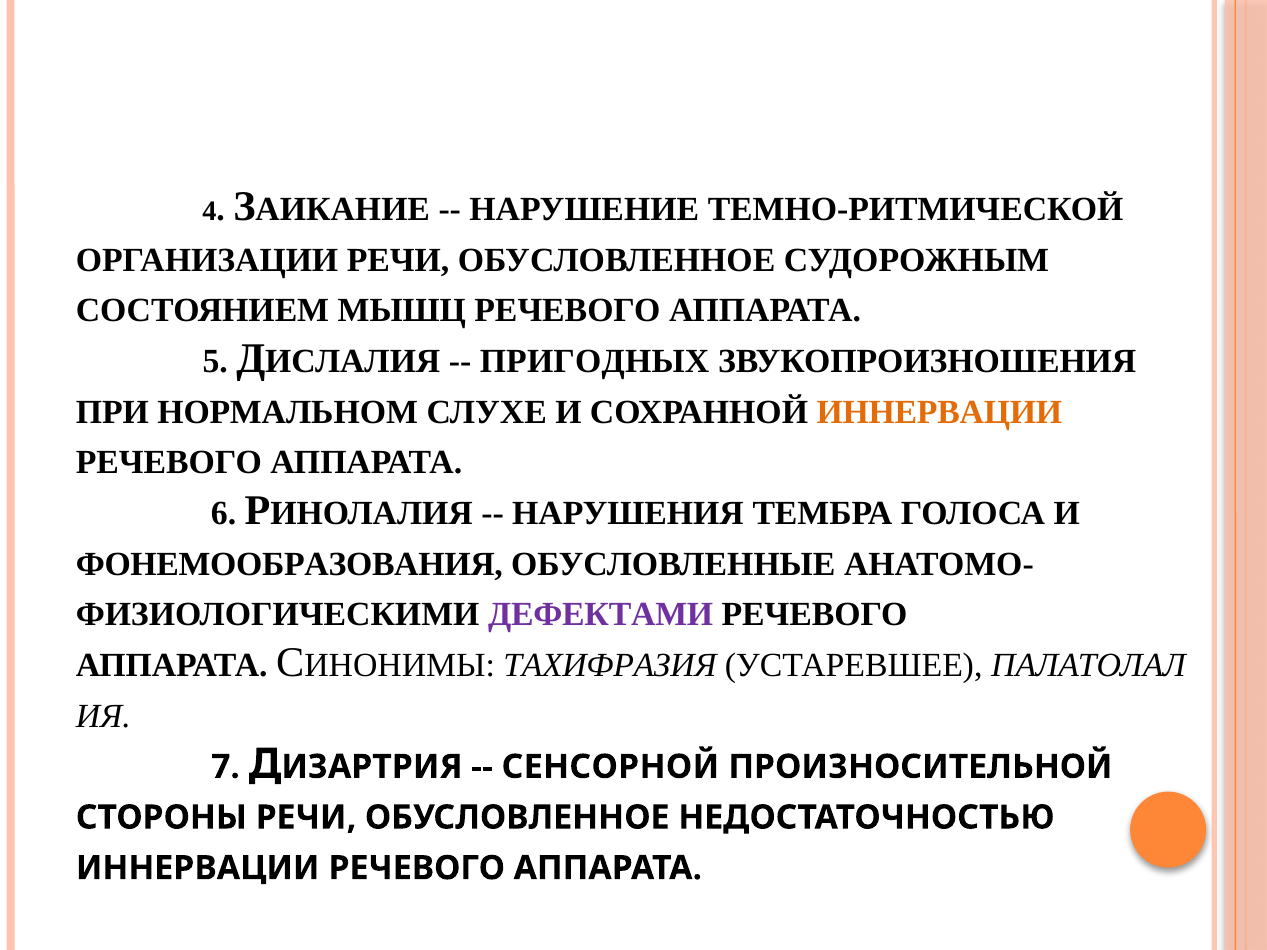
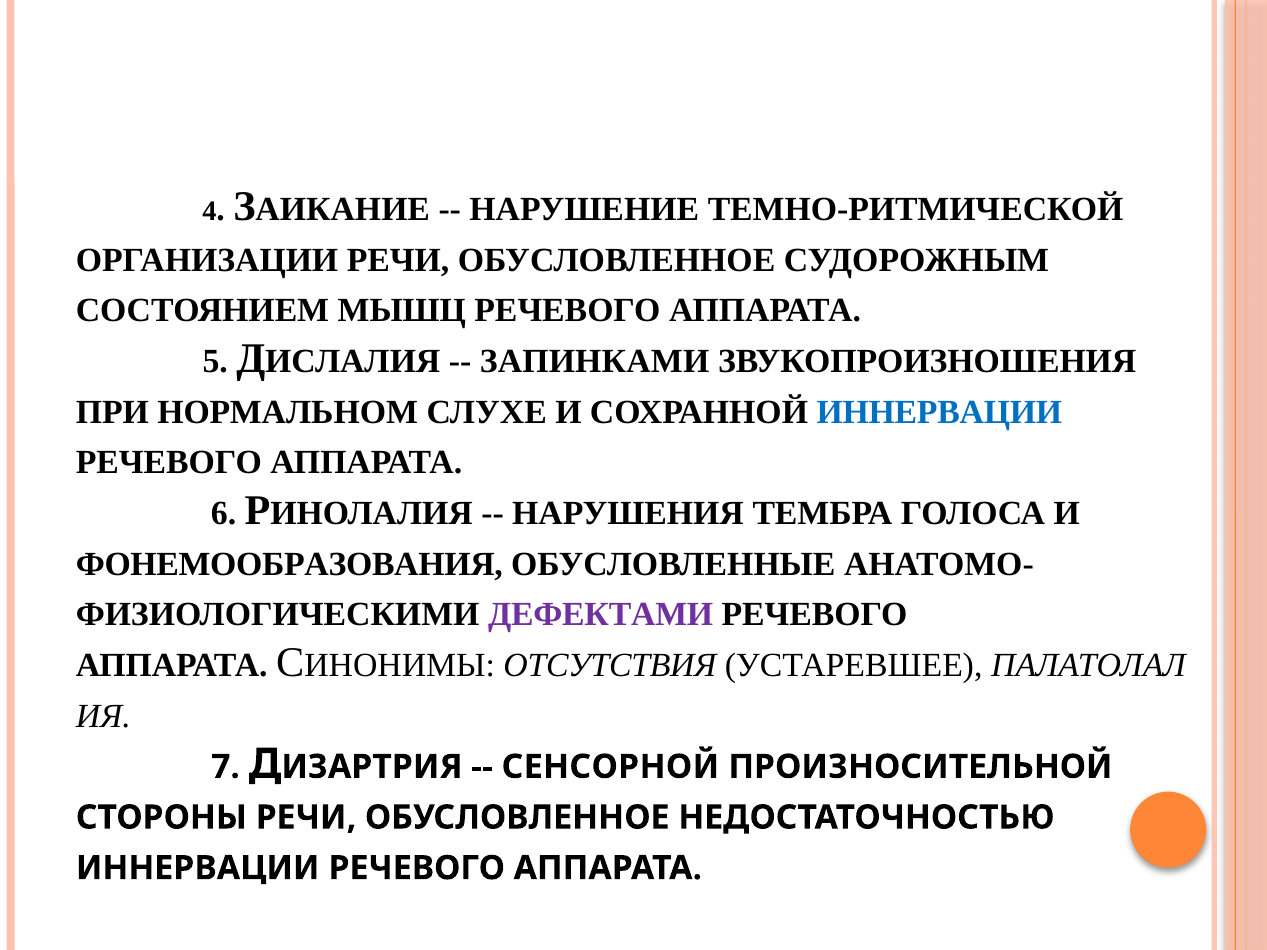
ПРИГОДНЫХ: ПРИГОДНЫХ -> ЗАПИНКАМИ
ИННЕРВАЦИИ at (939, 412) colour: orange -> blue
ТАХИФРАЗИЯ: ТАХИФРАЗИЯ -> ОТСУТСТВИЯ
